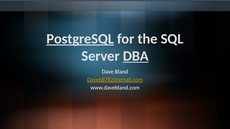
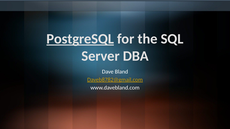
DBA underline: present -> none
